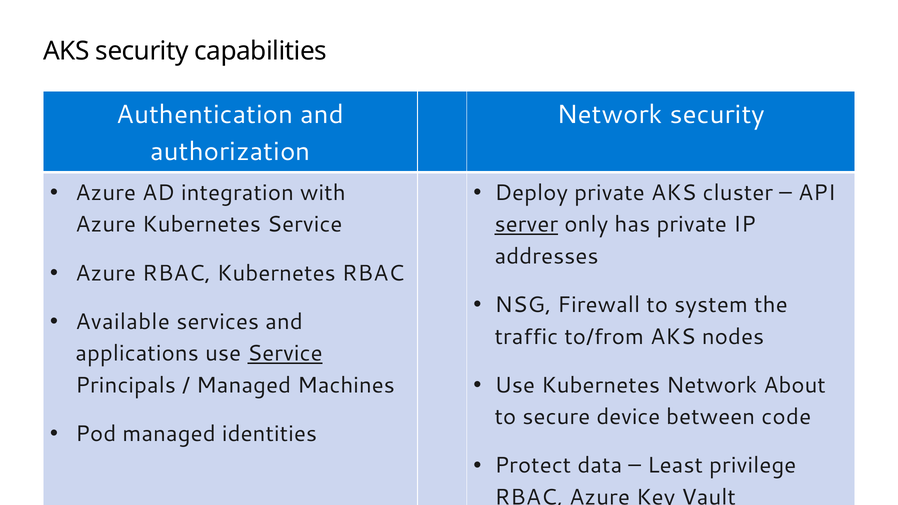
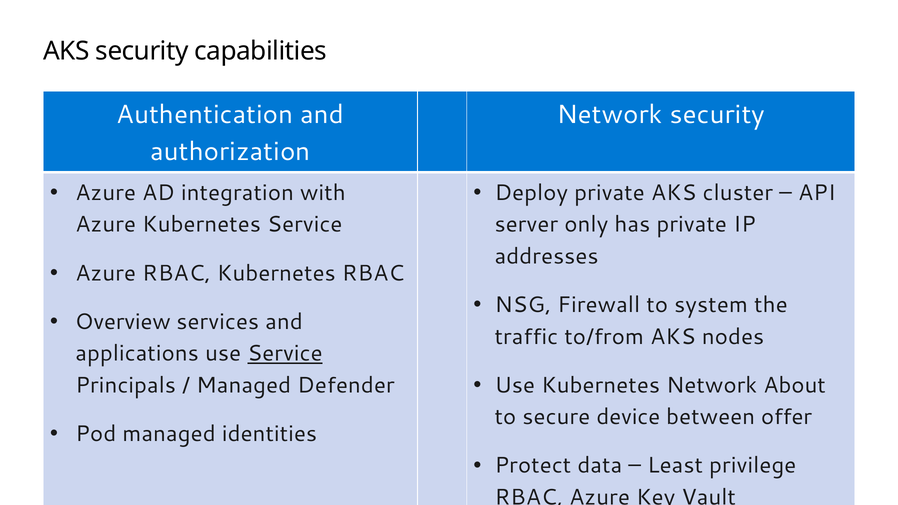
server underline: present -> none
Available: Available -> Overview
Machines: Machines -> Defender
code: code -> offer
